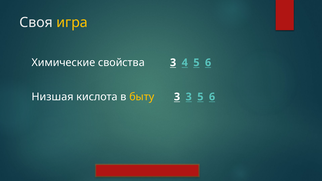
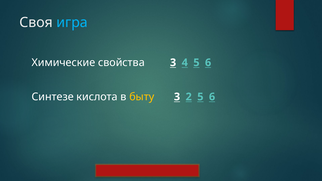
игра colour: yellow -> light blue
Низшая: Низшая -> Синтезе
3 3: 3 -> 2
